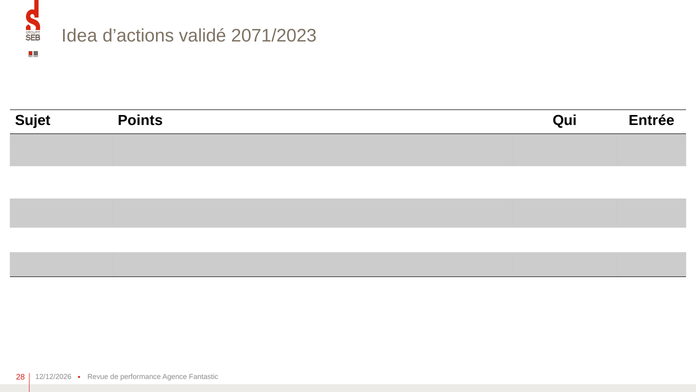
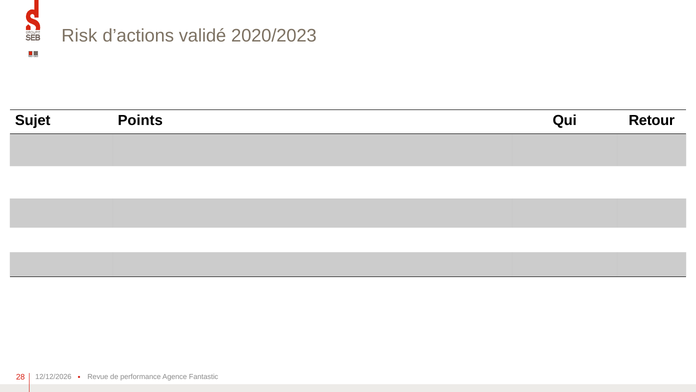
Idea: Idea -> Risk
2071/2023: 2071/2023 -> 2020/2023
Entrée: Entrée -> Retour
